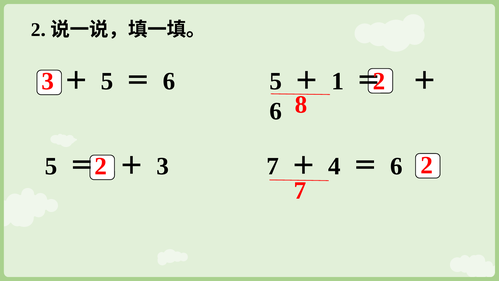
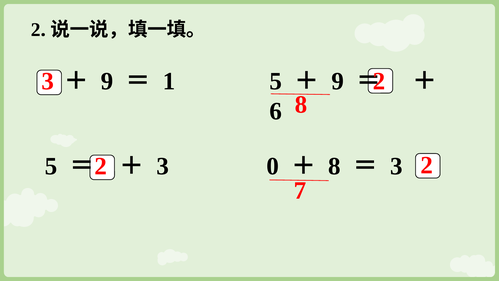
5 at (107, 81): 5 -> 9
6 at (169, 81): 6 -> 1
1 at (338, 81): 1 -> 9
3 7: 7 -> 0
4 at (335, 166): 4 -> 8
6 at (396, 166): 6 -> 3
